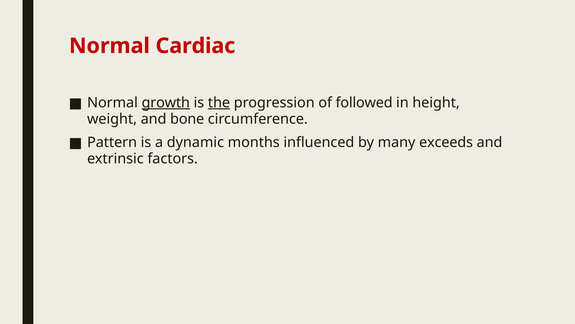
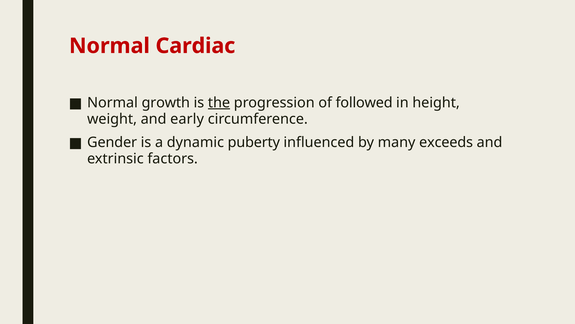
growth underline: present -> none
bone: bone -> early
Pattern: Pattern -> Gender
months: months -> puberty
